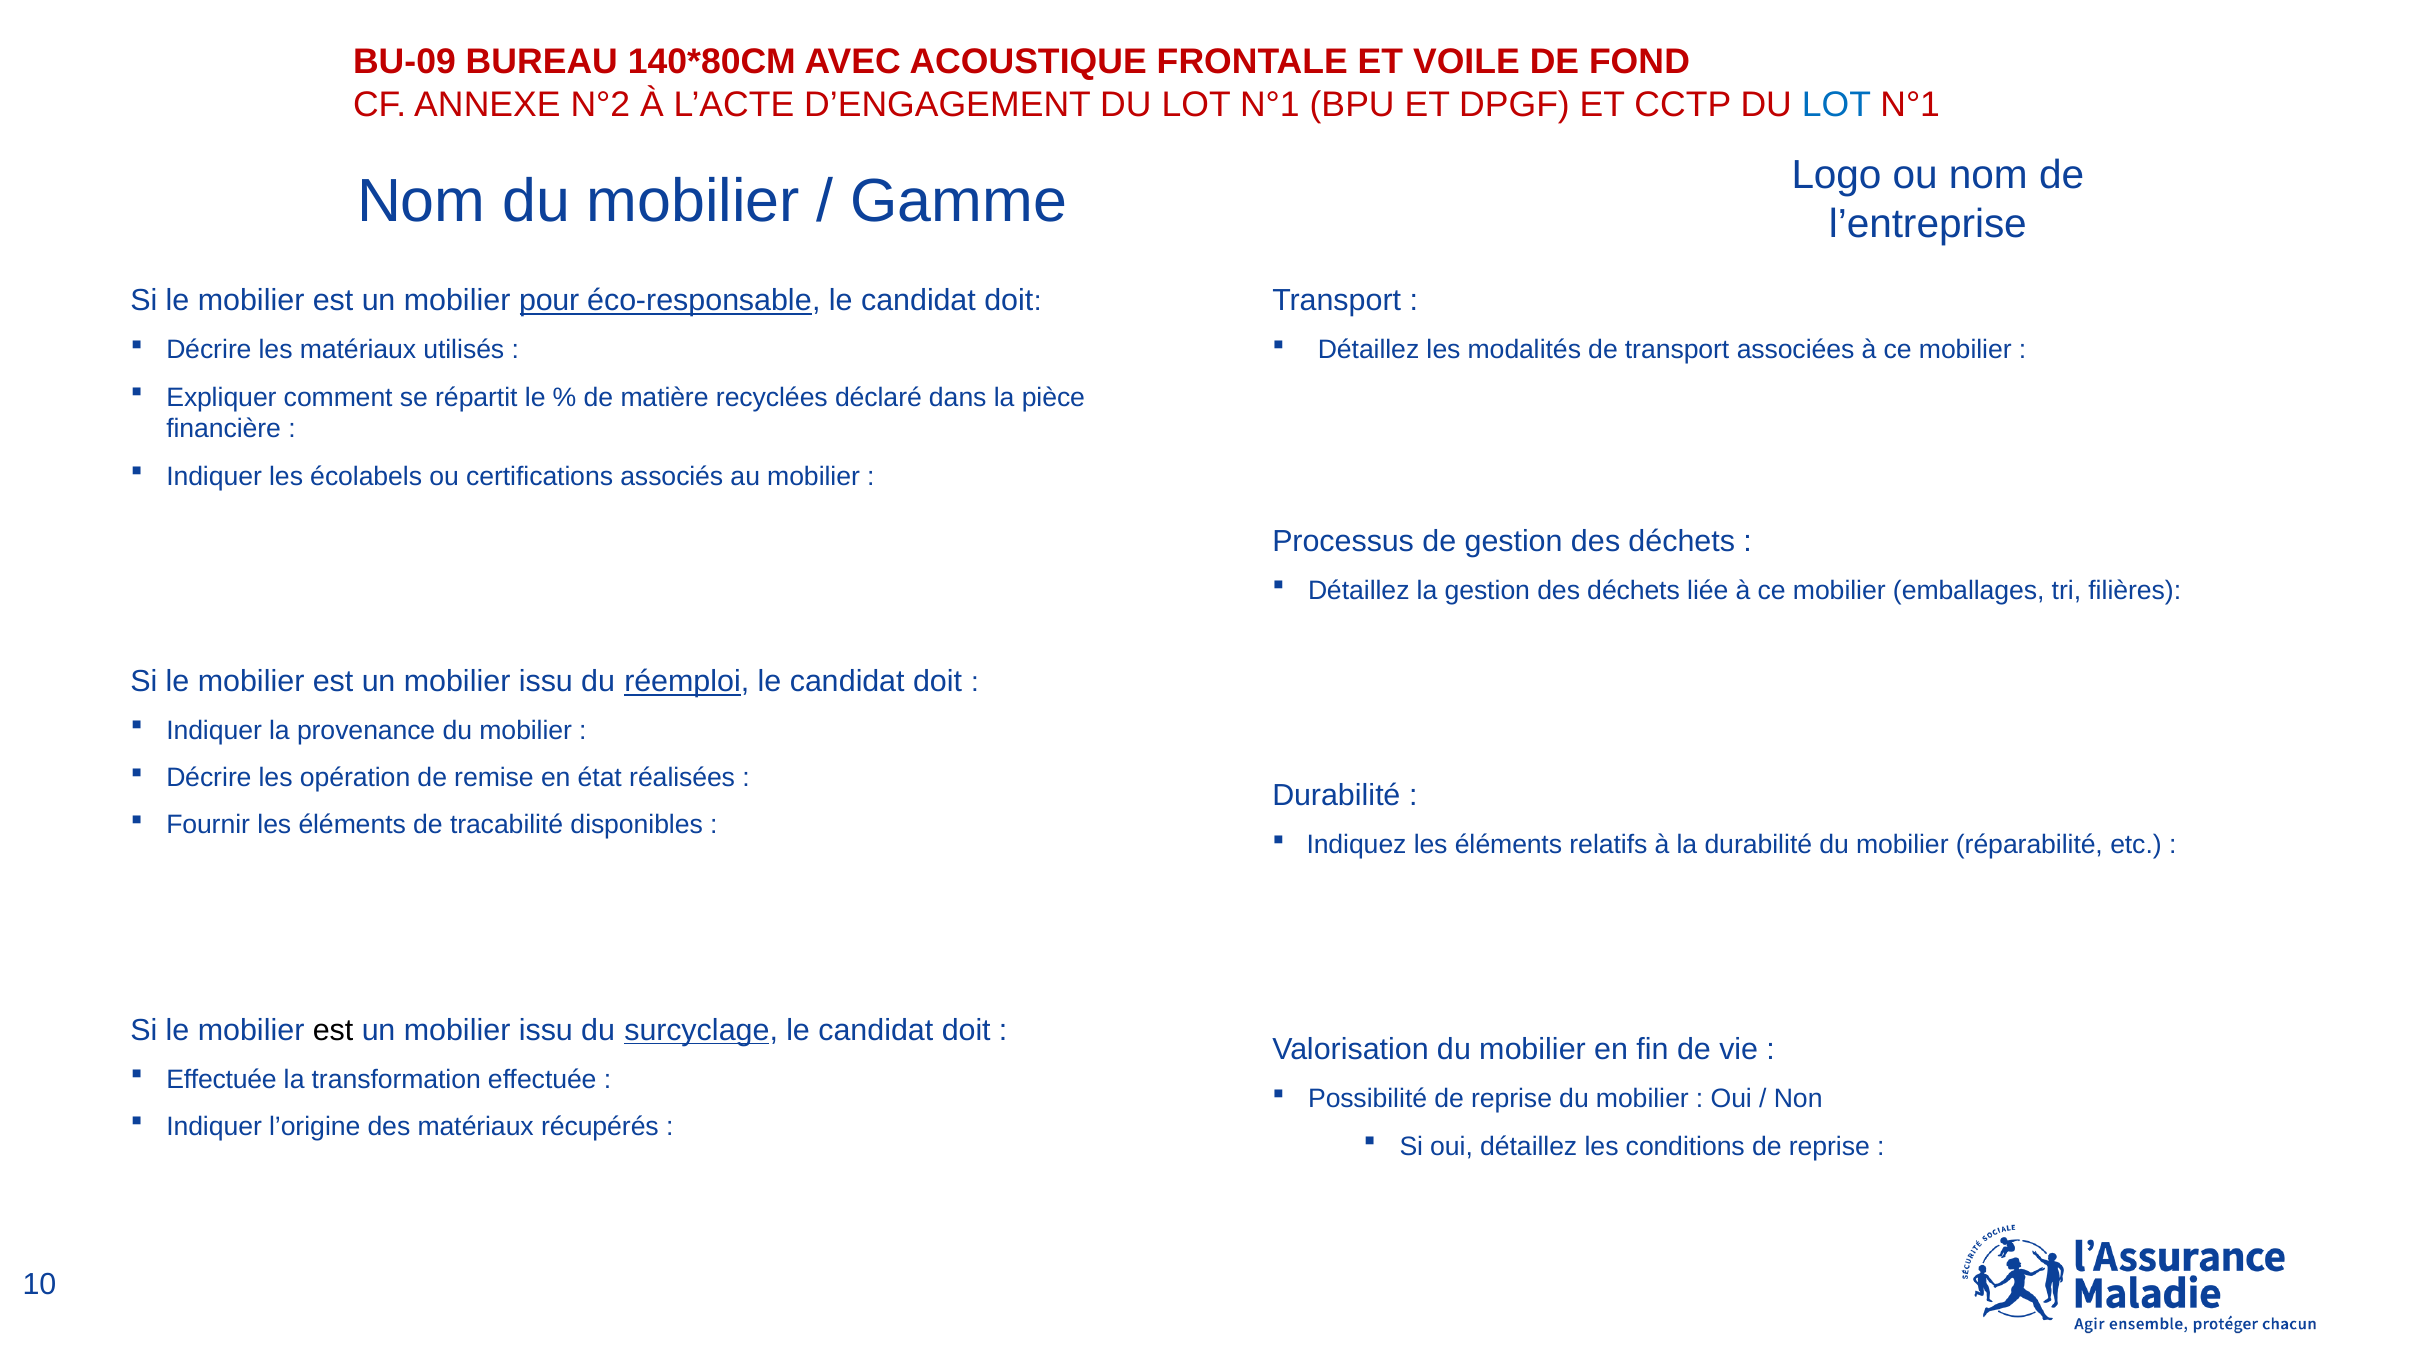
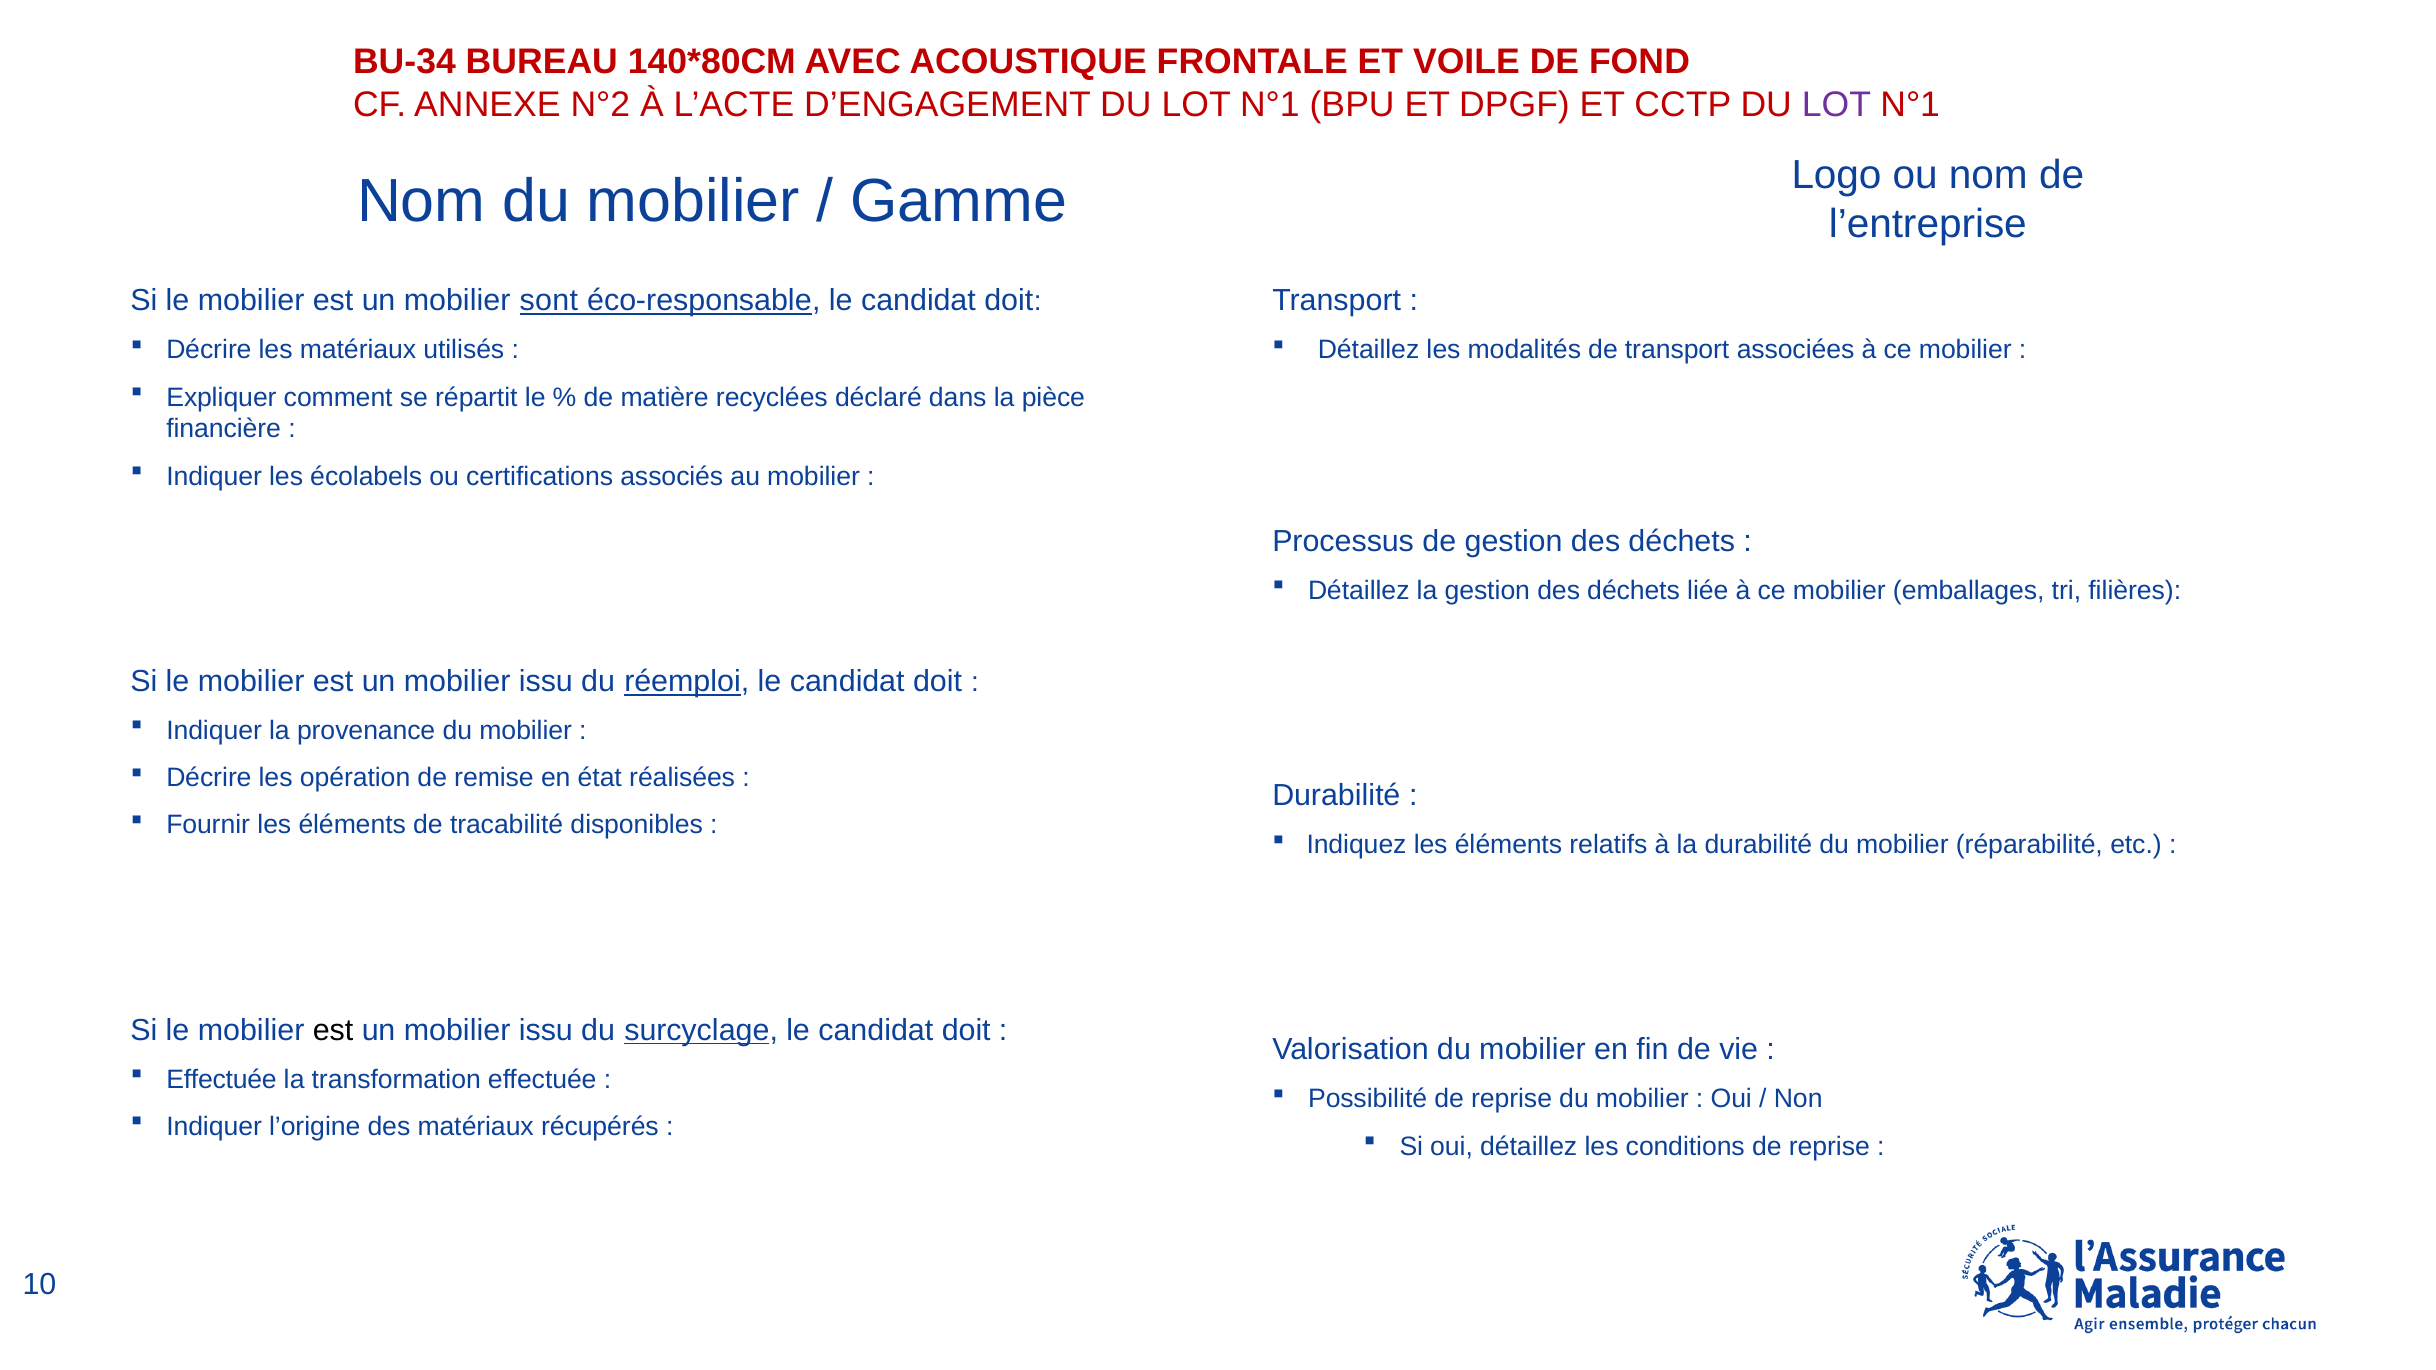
BU-09: BU-09 -> BU-34
LOT at (1836, 105) colour: blue -> purple
pour: pour -> sont
